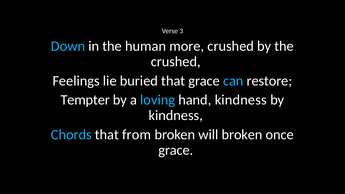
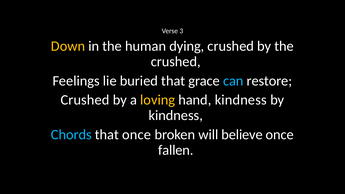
Down colour: light blue -> yellow
more: more -> dying
Tempter at (85, 100): Tempter -> Crushed
loving colour: light blue -> yellow
that from: from -> once
will broken: broken -> believe
grace at (176, 150): grace -> fallen
